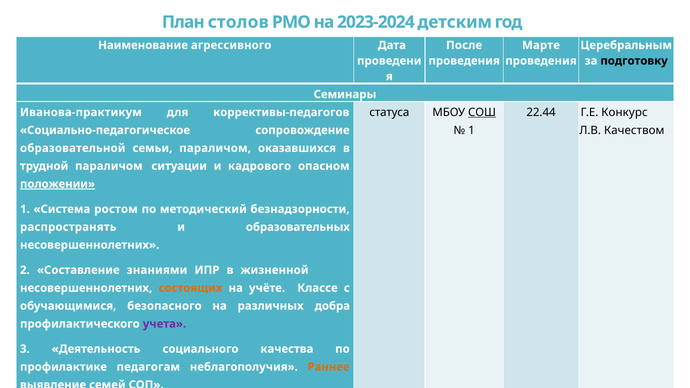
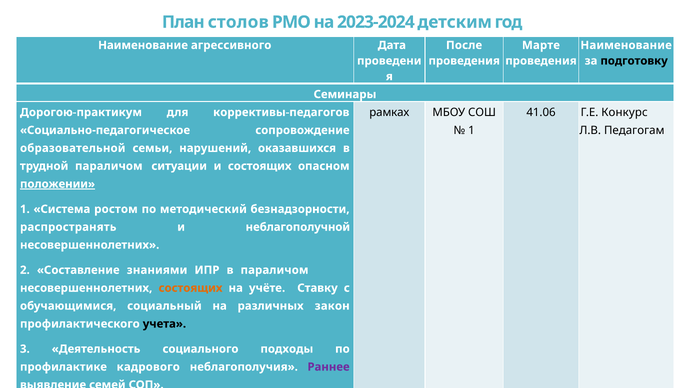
Церебральным at (626, 45): Церебральным -> Наименование
статуса: статуса -> рамках
СОШ underline: present -> none
22.44: 22.44 -> 41.06
Иванова-практикум: Иванова-практикум -> Дорогою-практикум
Качеством: Качеством -> Педагогам
семьи параличом: параличом -> нарушений
и кадрового: кадрового -> состоящих
образовательных: образовательных -> неблагополучной
в жизненной: жизненной -> параличом
Классе: Классе -> Ставку
безопасного: безопасного -> социальный
добра: добра -> закон
учета colour: purple -> black
качества: качества -> подходы
педагогам: педагогам -> кадрового
Раннее colour: orange -> purple
